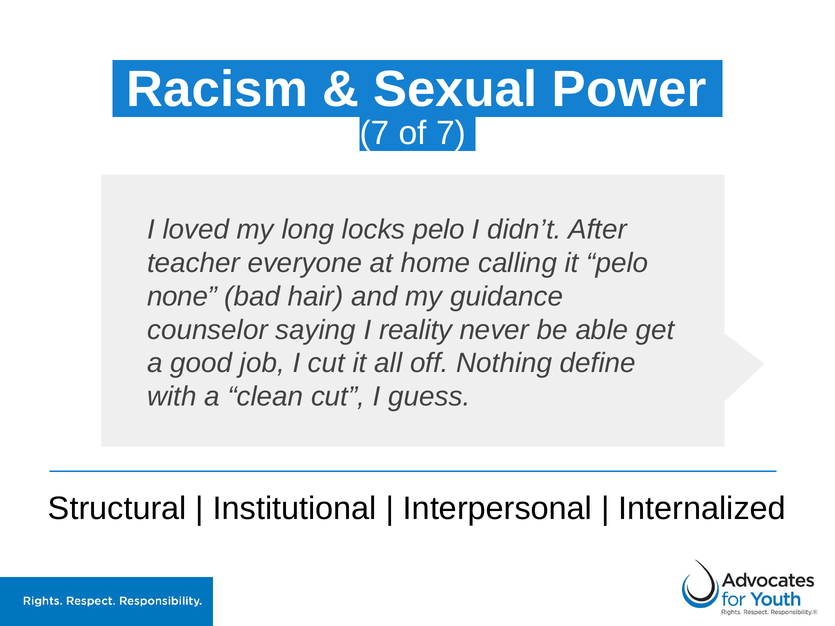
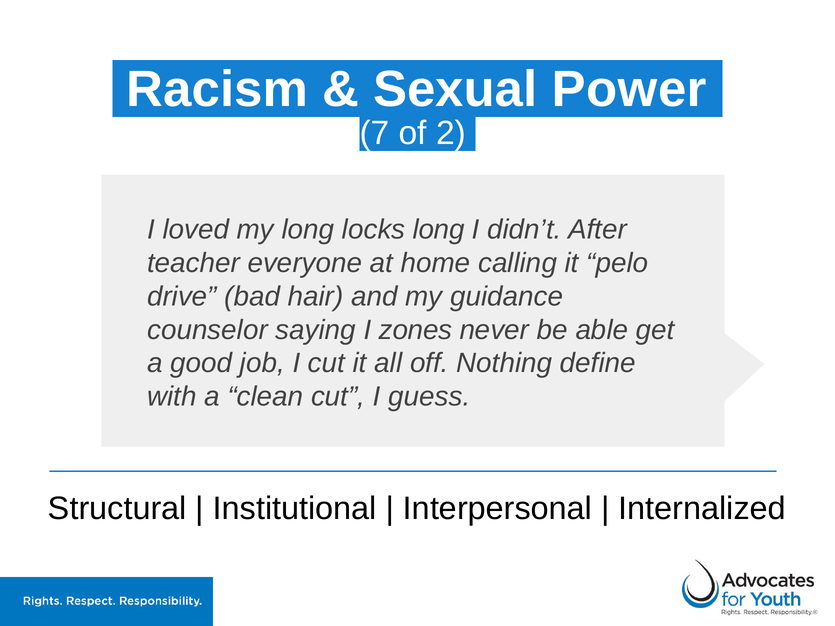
of 7: 7 -> 2
locks pelo: pelo -> long
none: none -> drive
reality: reality -> zones
